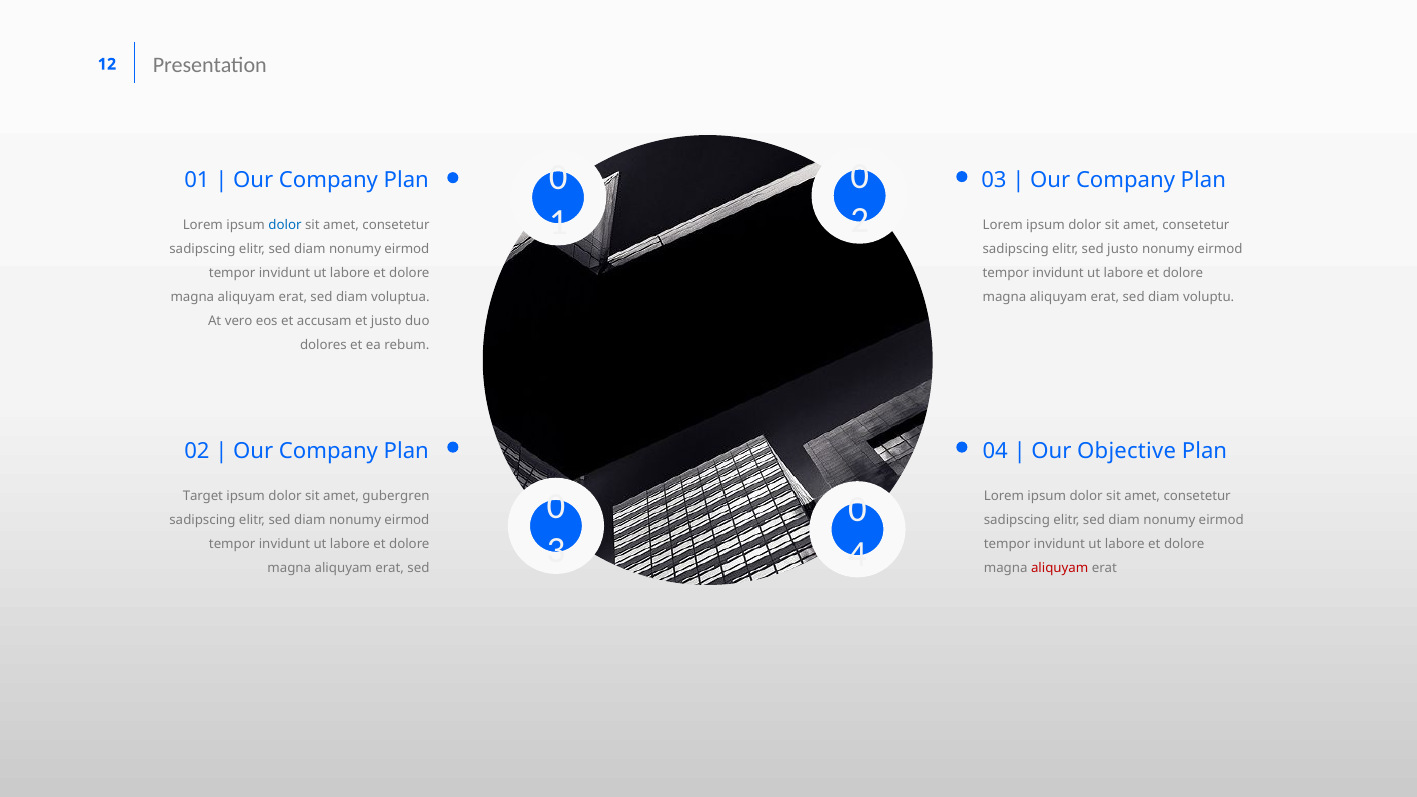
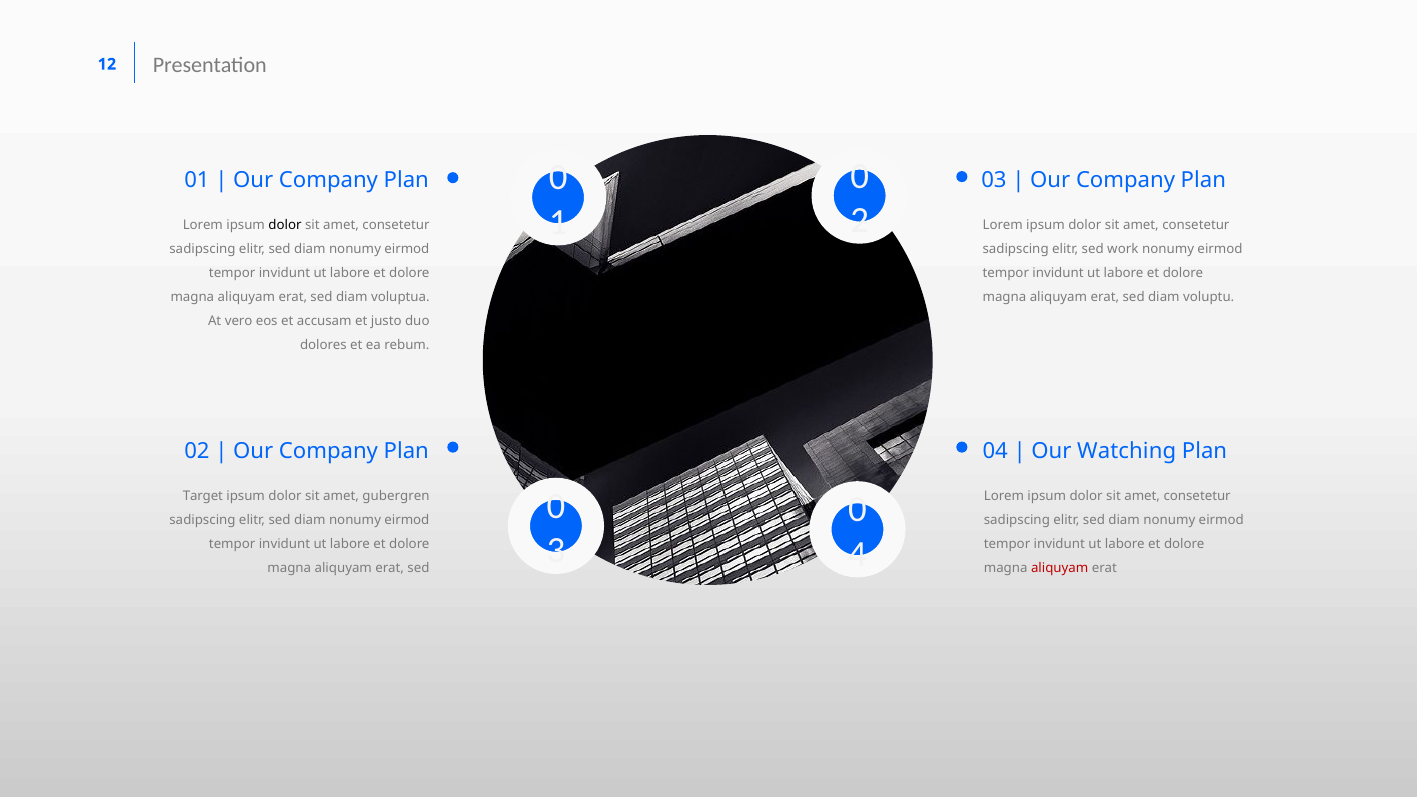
dolor at (285, 225) colour: blue -> black
sed justo: justo -> work
Objective: Objective -> Watching
